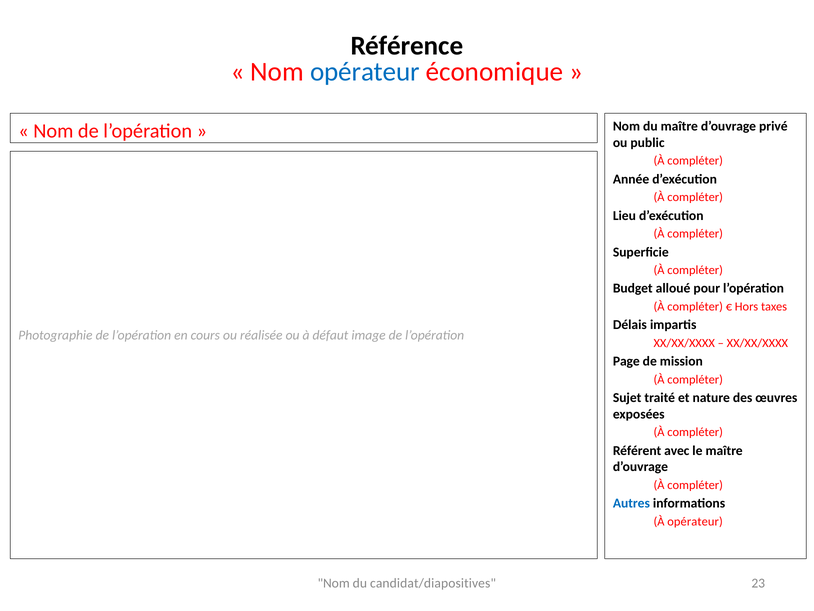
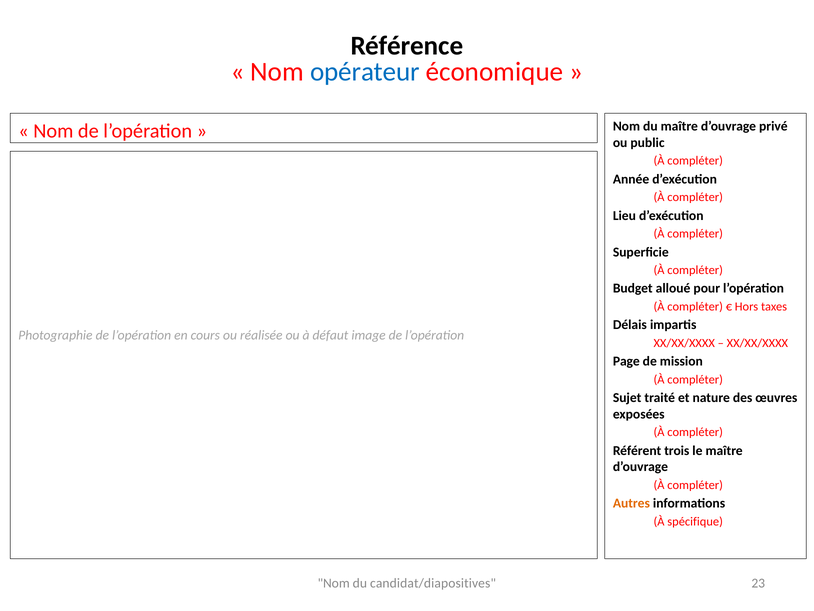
avec: avec -> trois
Autres colour: blue -> orange
À opérateur: opérateur -> spécifique
